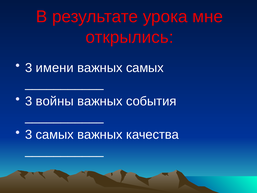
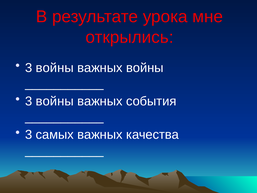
имени at (55, 68): имени -> войны
важных самых: самых -> войны
